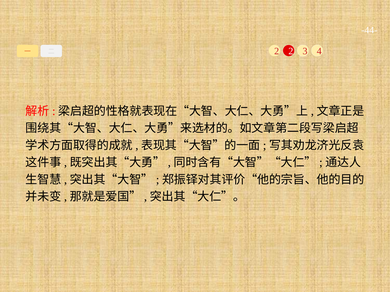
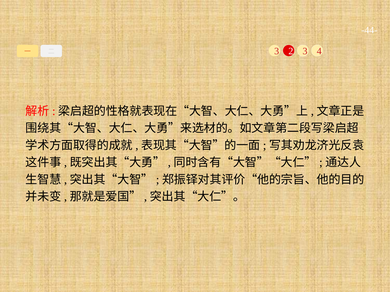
2 at (277, 51): 2 -> 3
